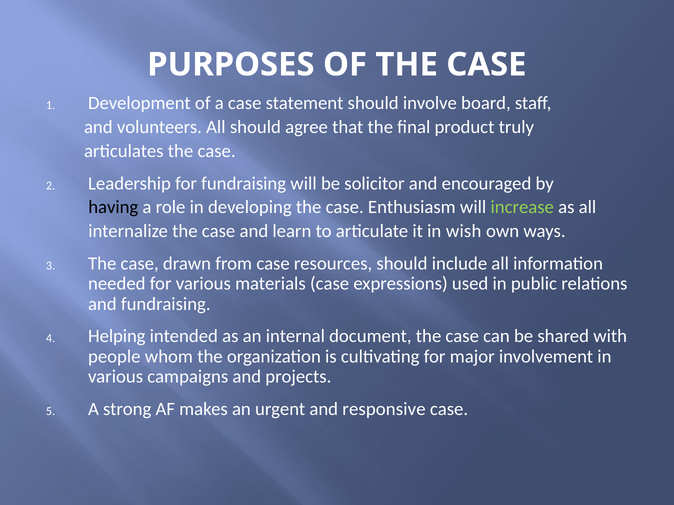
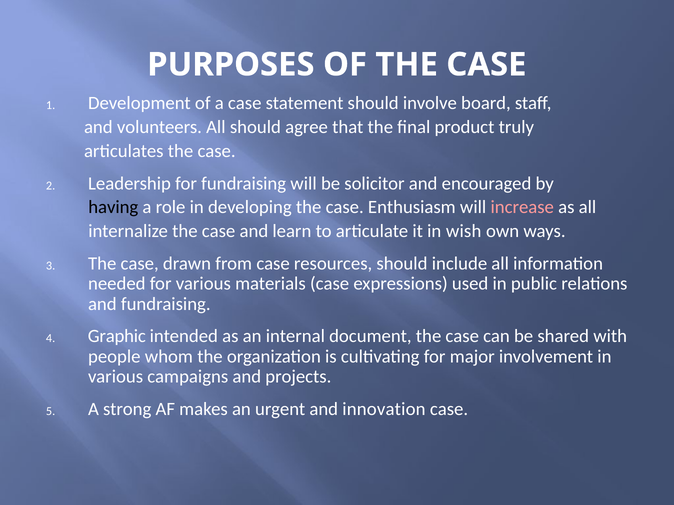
increase colour: light green -> pink
Helping: Helping -> Graphic
responsive: responsive -> innovation
